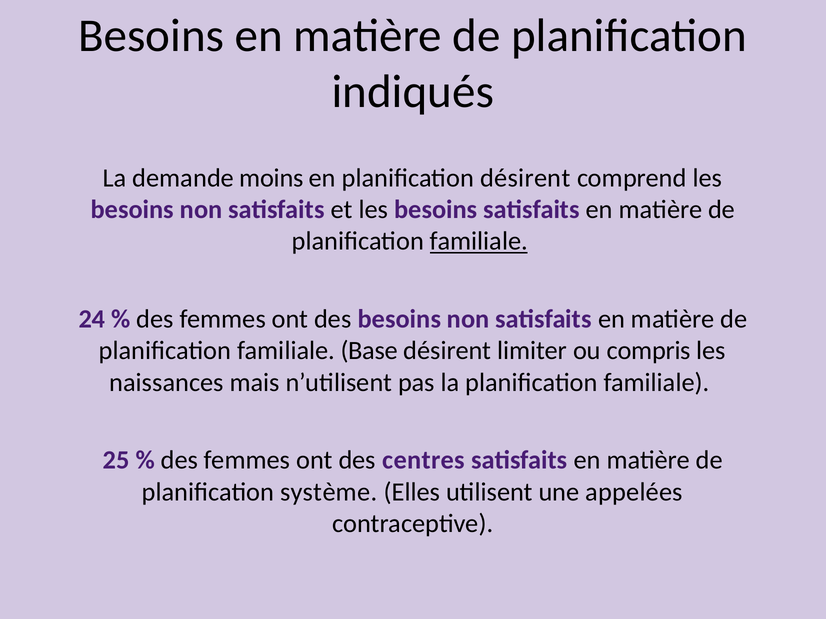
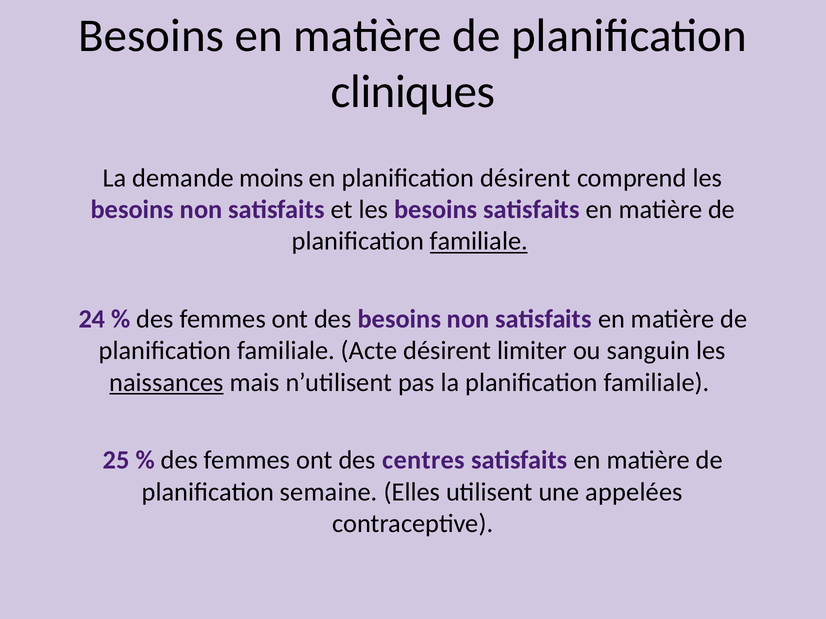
indiqués: indiqués -> cliniques
Base: Base -> Acte
compris: compris -> sanguin
naissances underline: none -> present
système: système -> semaine
